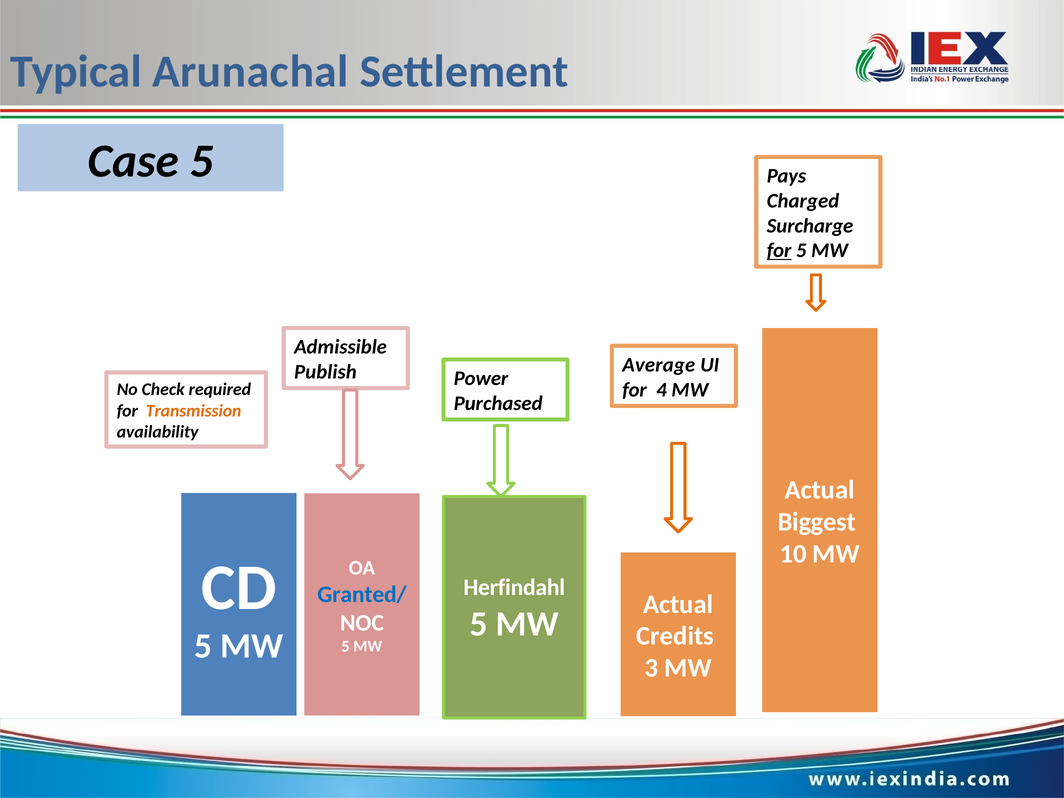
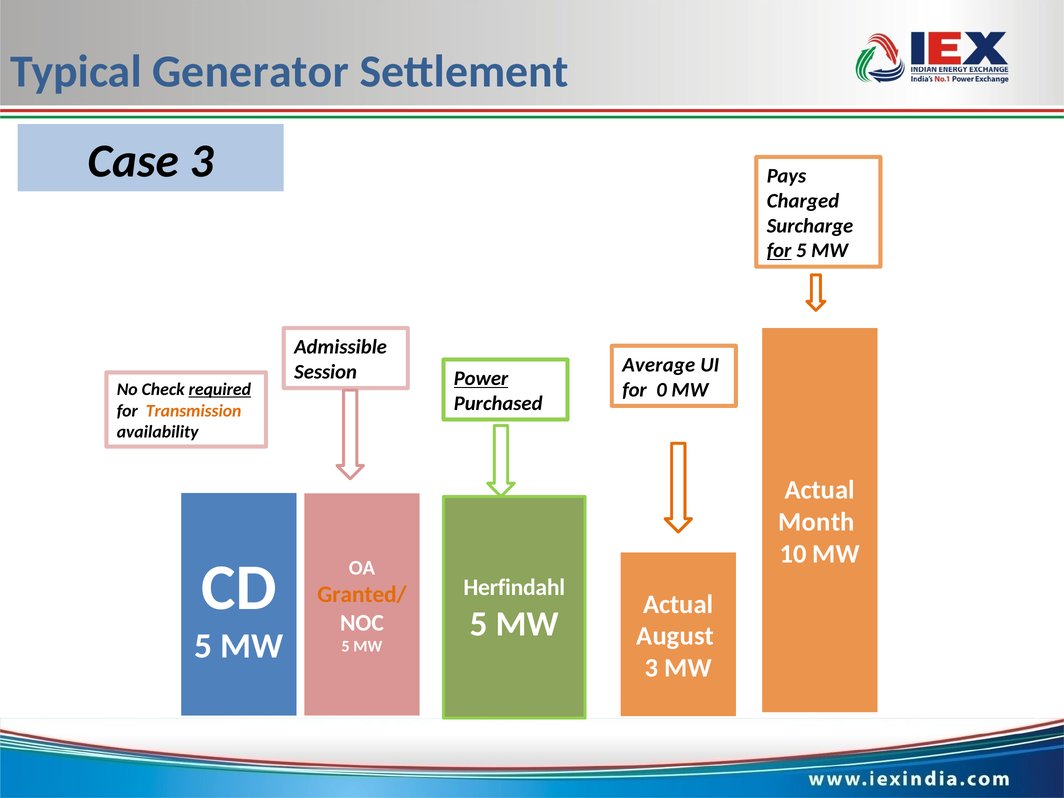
Arunachal: Arunachal -> Generator
Case 5: 5 -> 3
Publish: Publish -> Session
Power underline: none -> present
4: 4 -> 0
required underline: none -> present
Biggest: Biggest -> Month
Granted/ colour: blue -> orange
Credits: Credits -> August
